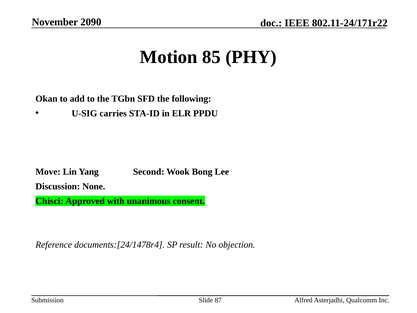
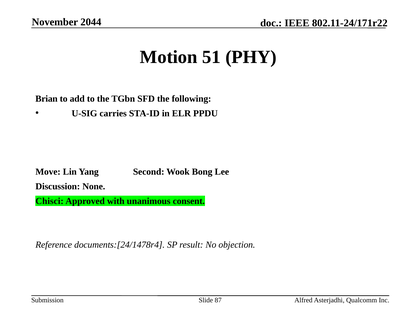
2090: 2090 -> 2044
85: 85 -> 51
Okan: Okan -> Brian
